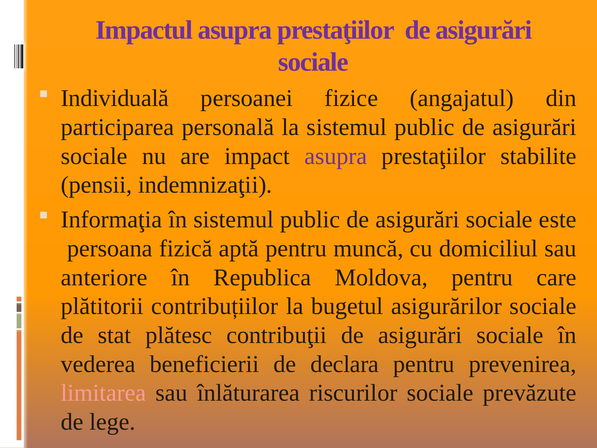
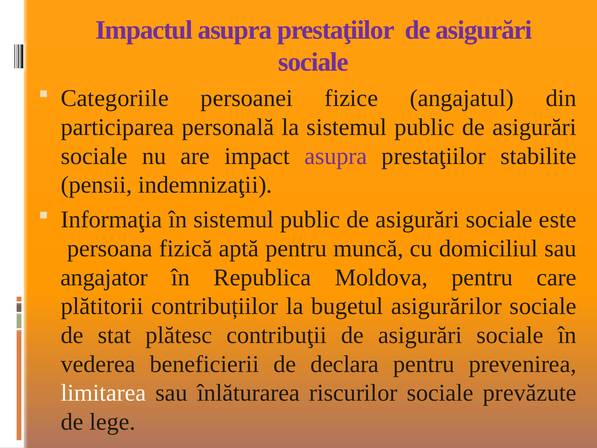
Individuală: Individuală -> Categoriile
anteriore: anteriore -> angajator
limitarea colour: pink -> white
